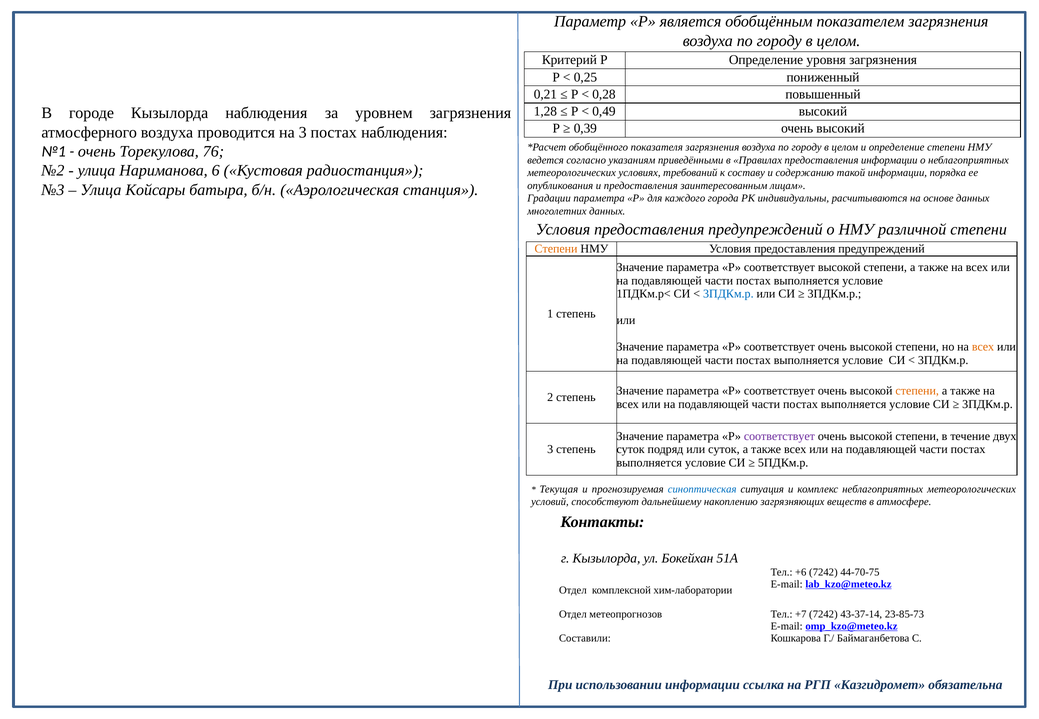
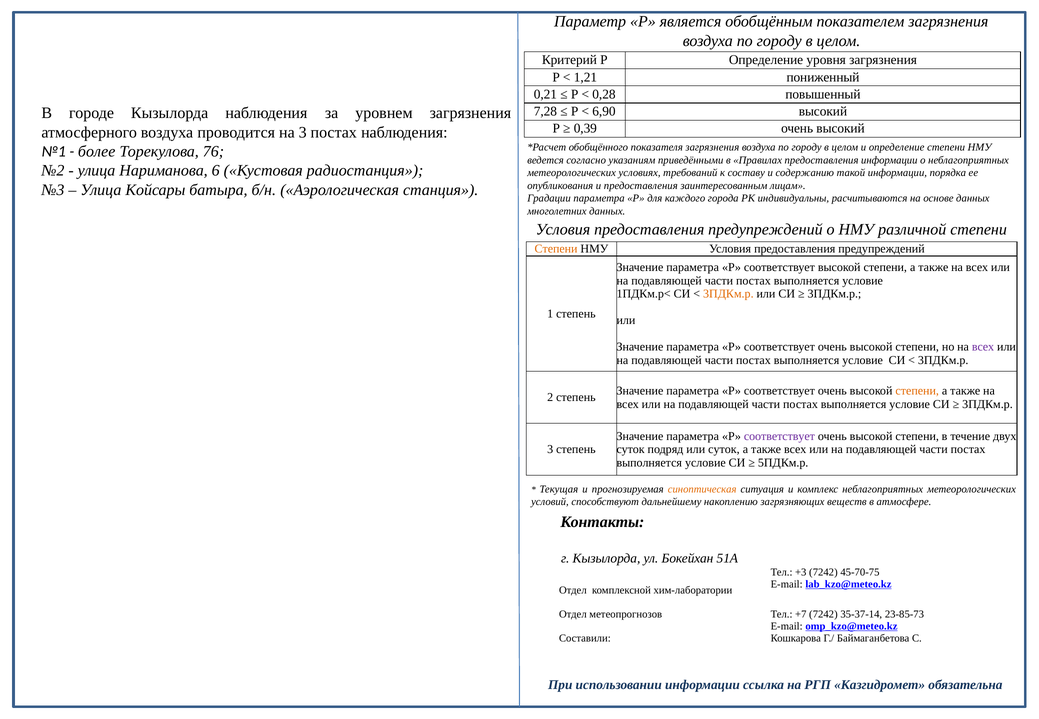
0,25: 0,25 -> 1,21
1,28: 1,28 -> 7,28
0,49: 0,49 -> 6,90
очень at (97, 152): очень -> более
3ПДКм.р at (728, 294) colour: blue -> orange
всех at (983, 347) colour: orange -> purple
синоптическая colour: blue -> orange
+6: +6 -> +3
44-70-75: 44-70-75 -> 45-70-75
43-37-14: 43-37-14 -> 35-37-14
